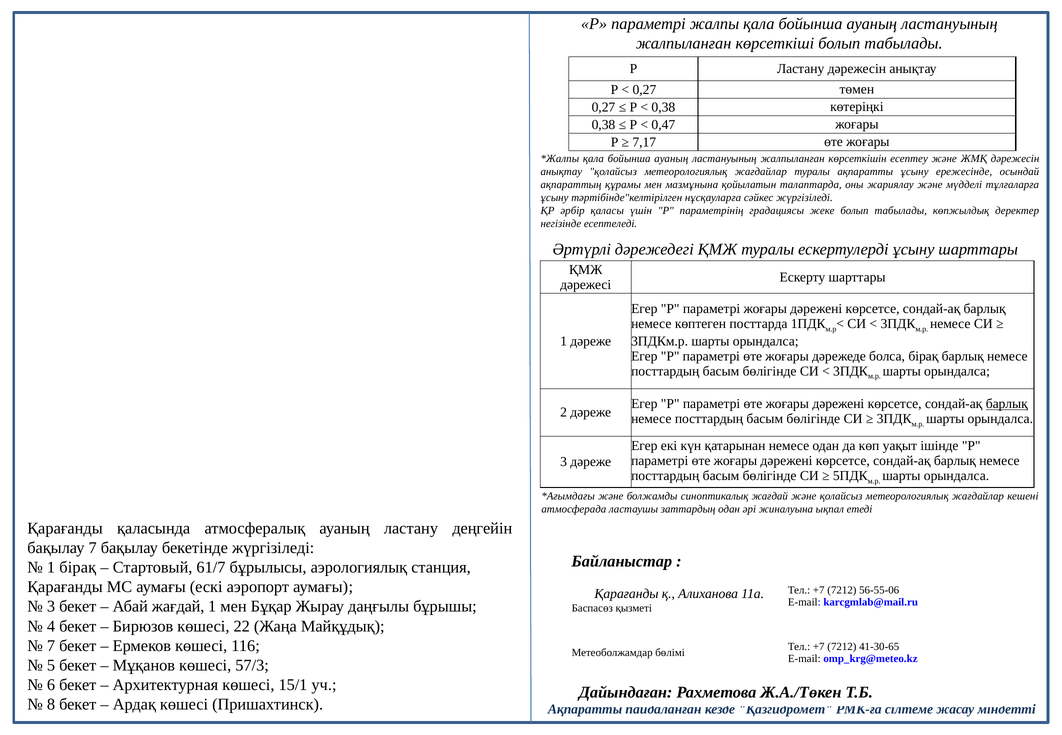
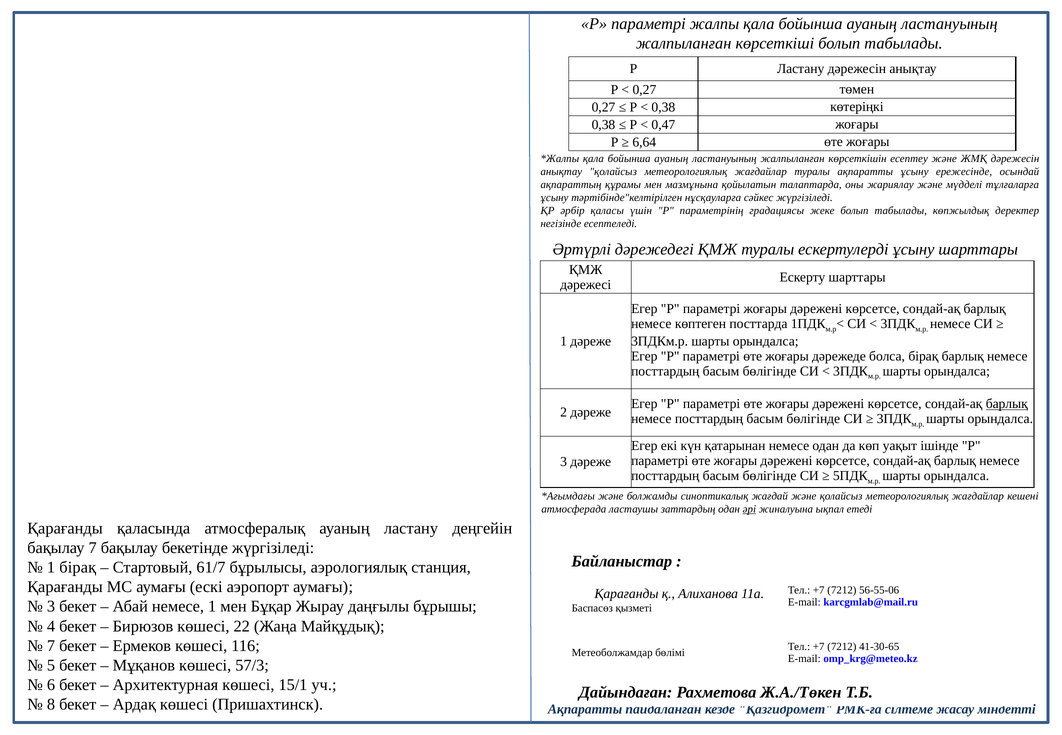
7,17: 7,17 -> 6,64
әрі underline: none -> present
Абай жағдай: жағдай -> немесе
